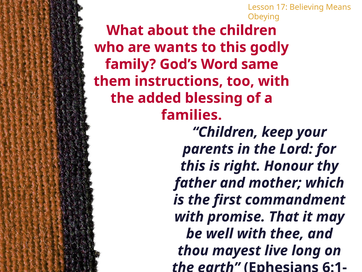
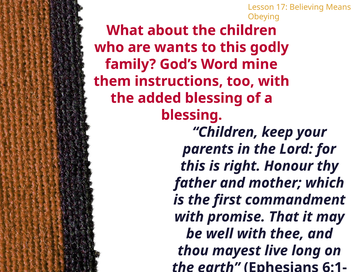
same: same -> mine
families at (192, 115): families -> blessing
